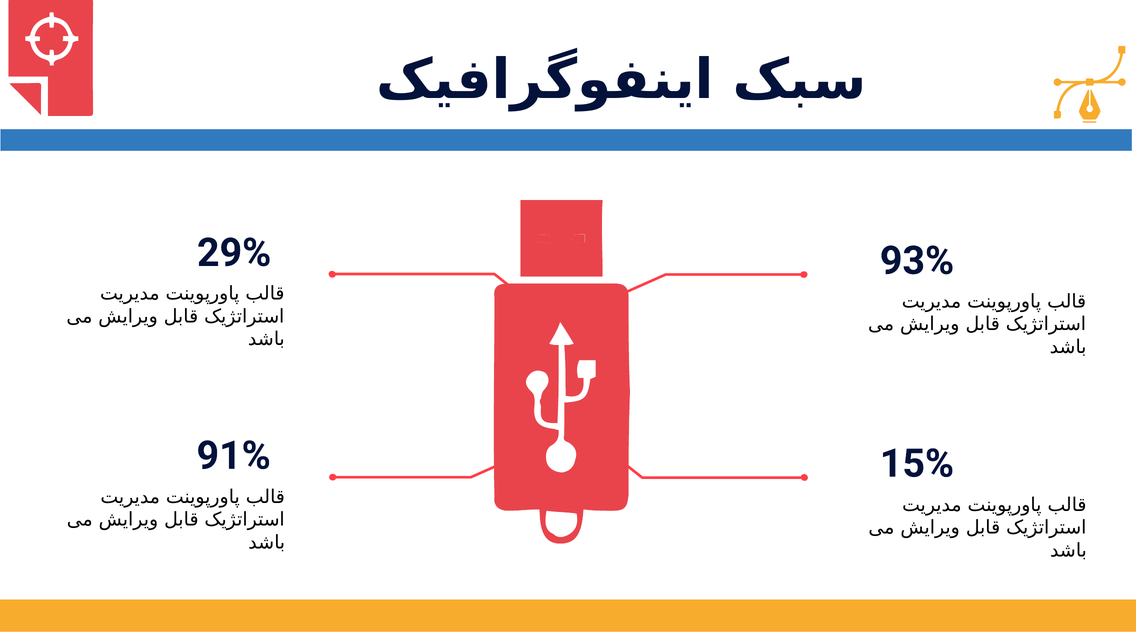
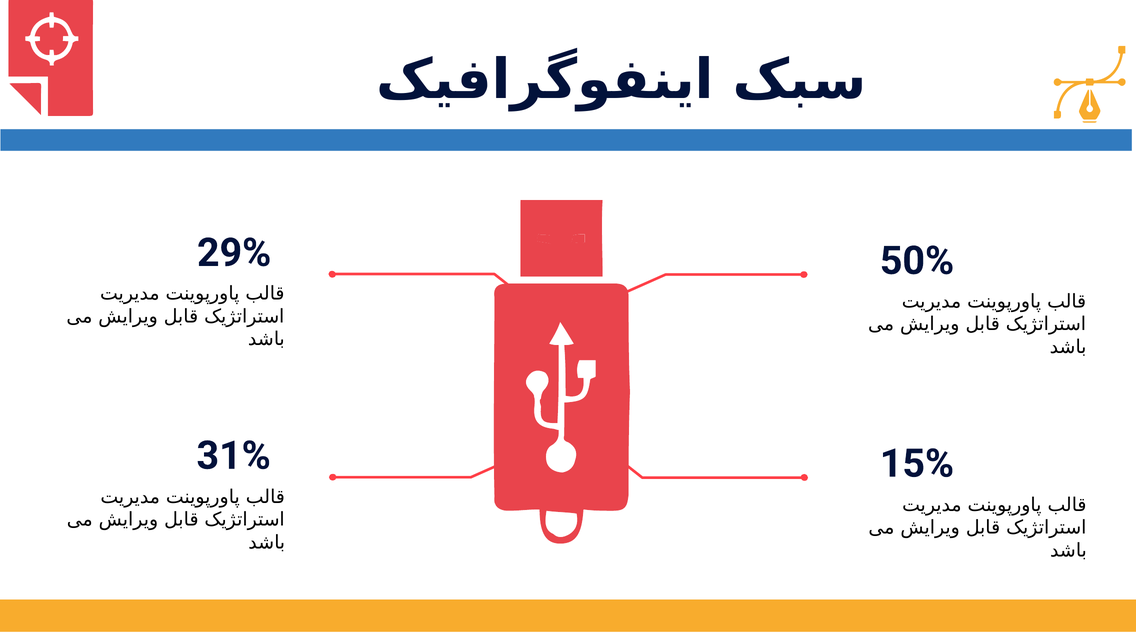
93%: 93% -> 50%
91%: 91% -> 31%
